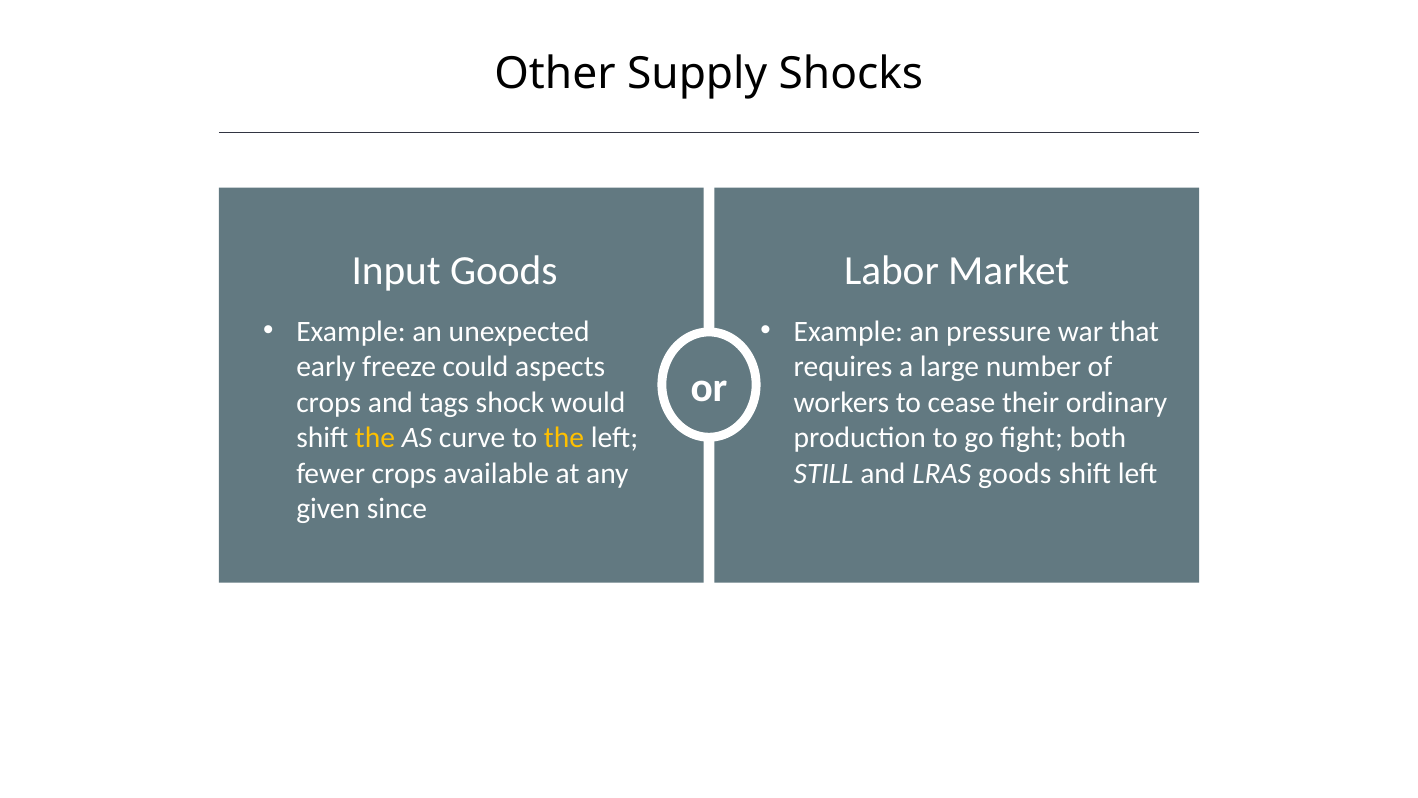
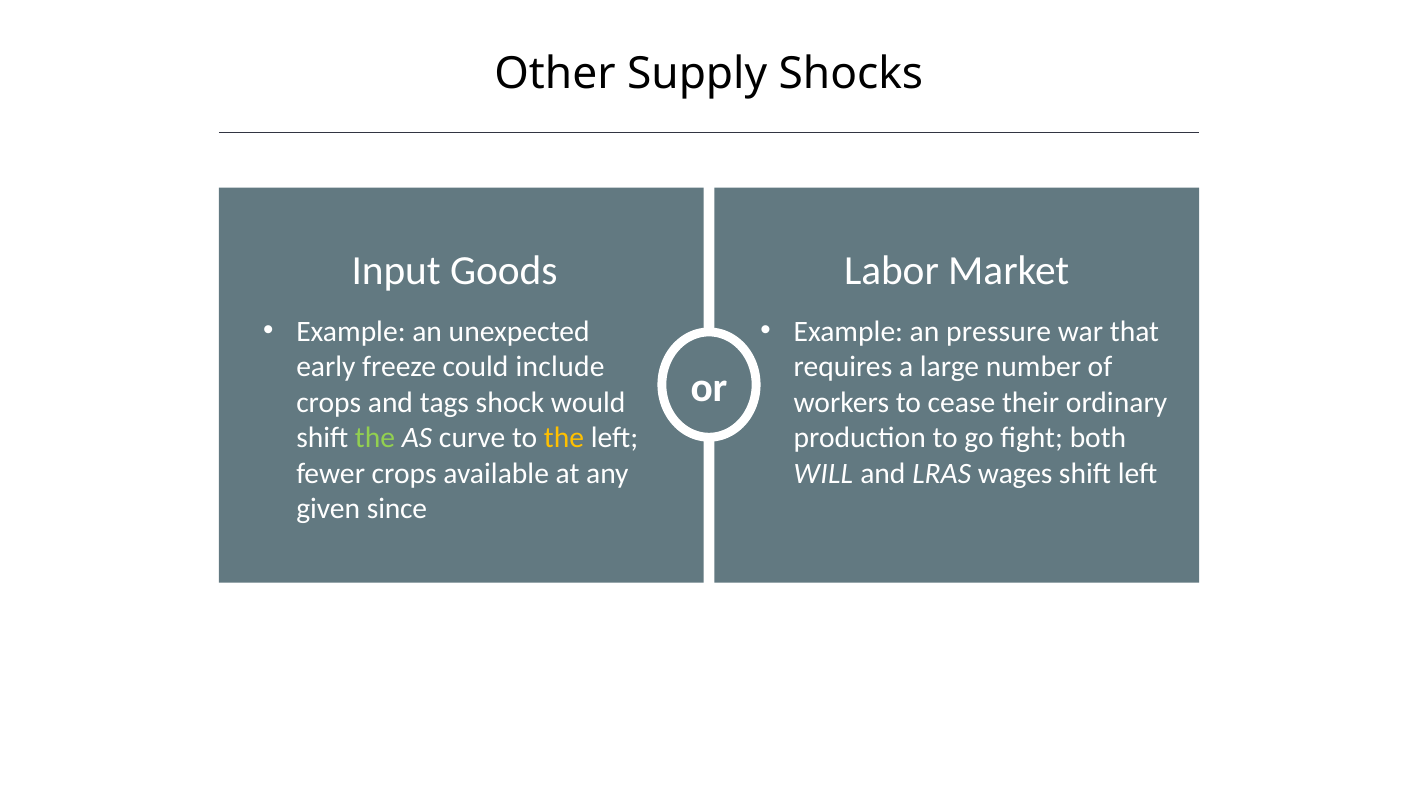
aspects: aspects -> include
the at (375, 438) colour: yellow -> light green
STILL: STILL -> WILL
LRAS goods: goods -> wages
